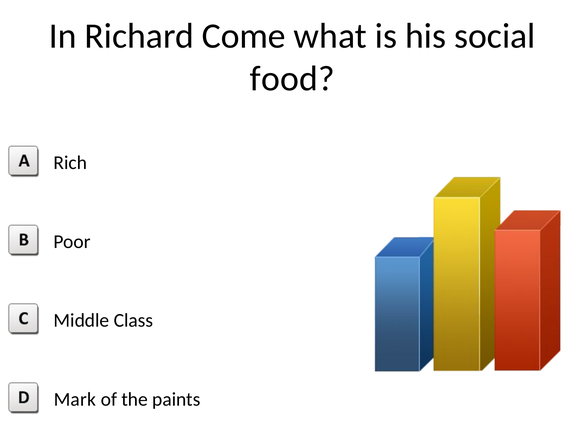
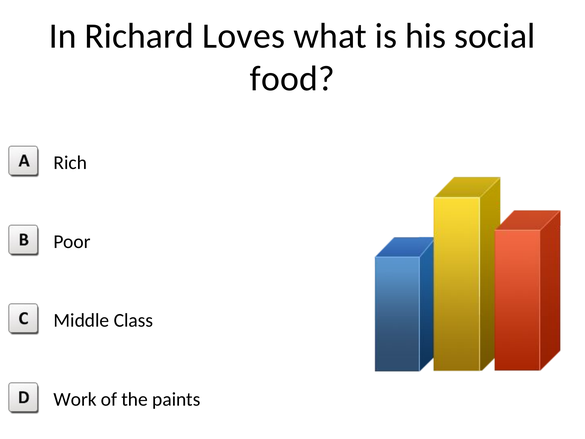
Come: Come -> Loves
Mark: Mark -> Work
